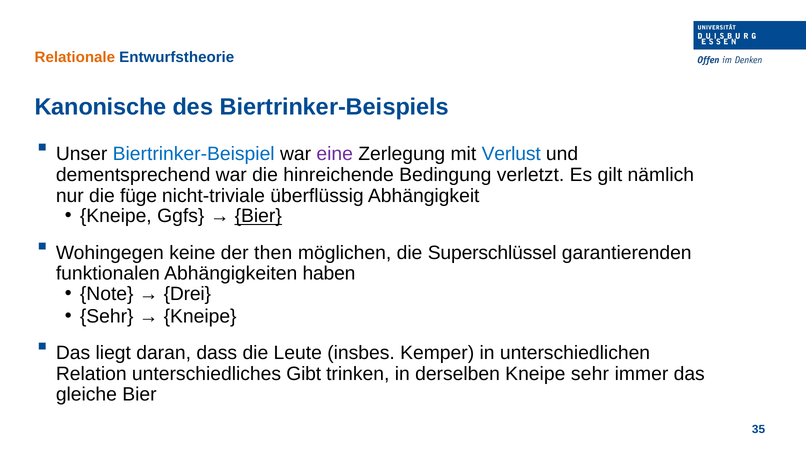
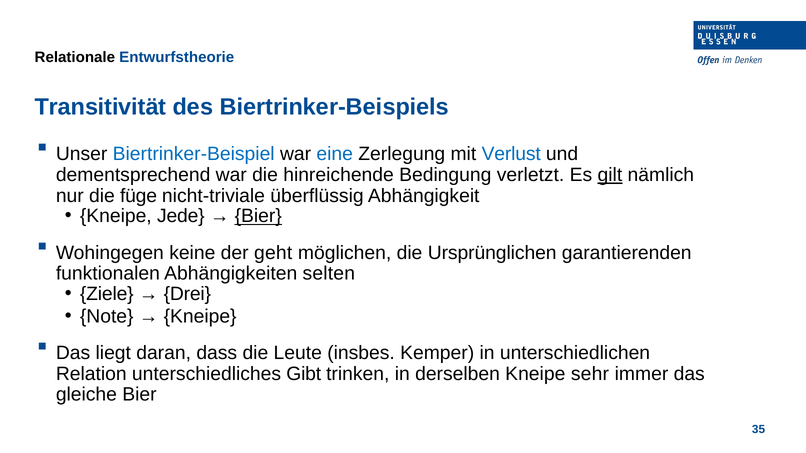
Relationale colour: orange -> black
Kanonische: Kanonische -> Transitivität
eine colour: purple -> blue
gilt underline: none -> present
Ggfs: Ggfs -> Jede
then: then -> geht
Superschlüssel: Superschlüssel -> Ursprünglichen
haben: haben -> selten
Note: Note -> Ziele
Sehr at (107, 317): Sehr -> Note
